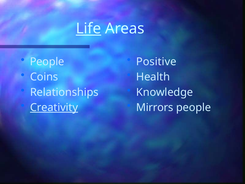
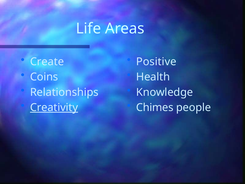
Life underline: present -> none
People at (47, 62): People -> Create
Mirrors: Mirrors -> Chimes
